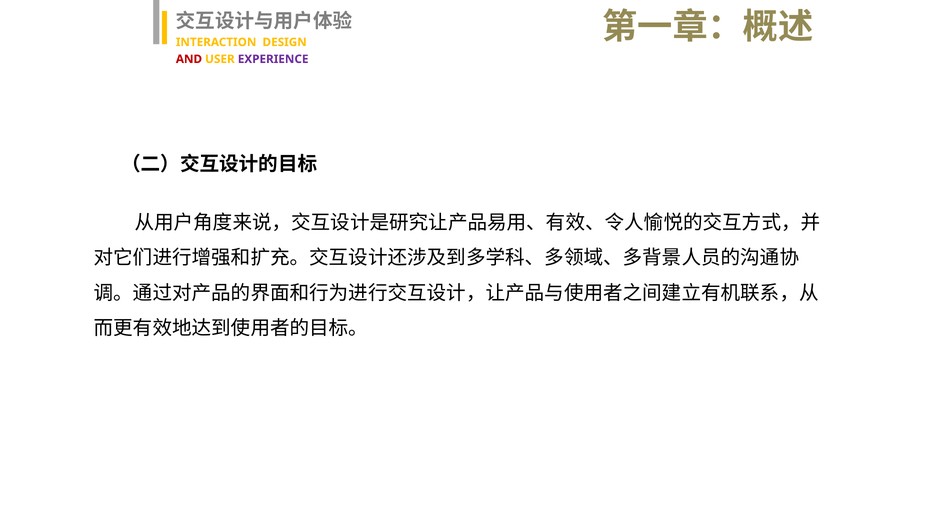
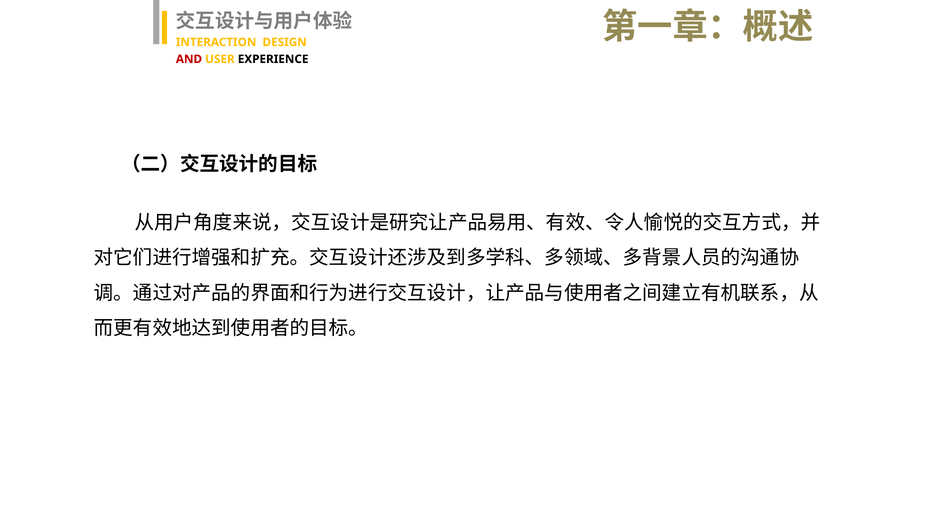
EXPERIENCE colour: purple -> black
